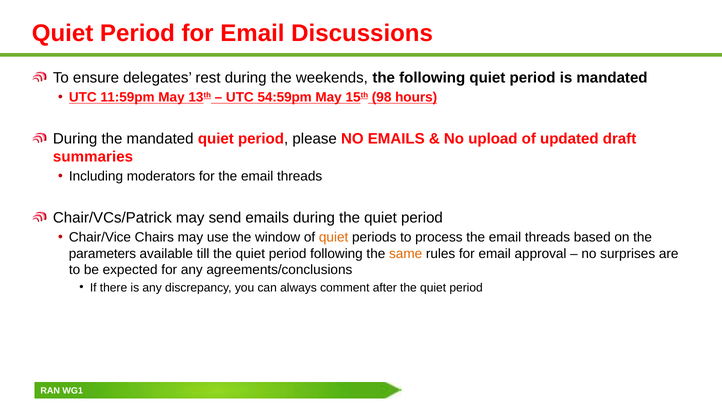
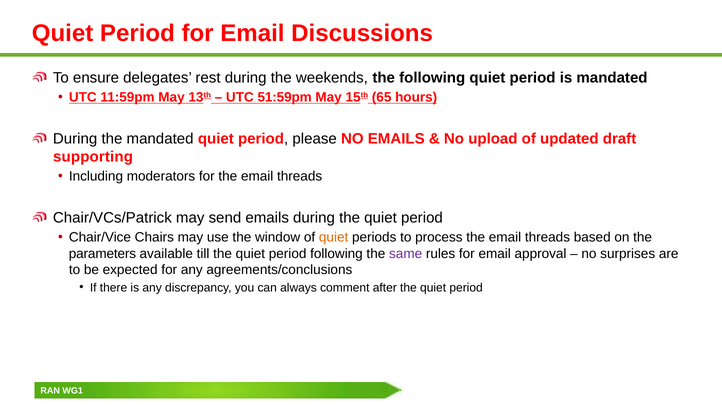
54:59pm: 54:59pm -> 51:59pm
98: 98 -> 65
summaries: summaries -> supporting
same colour: orange -> purple
